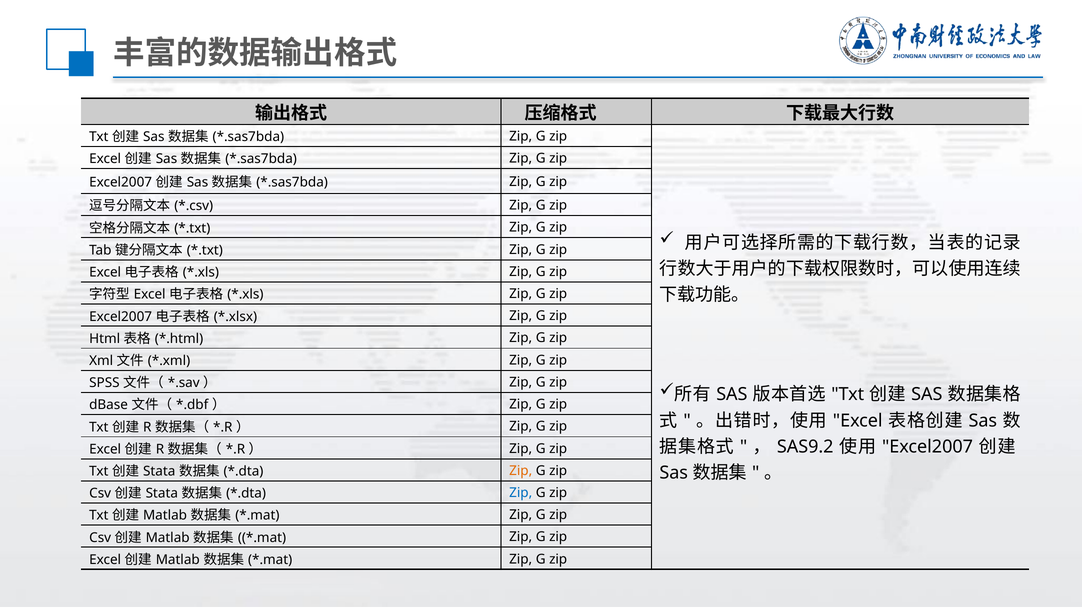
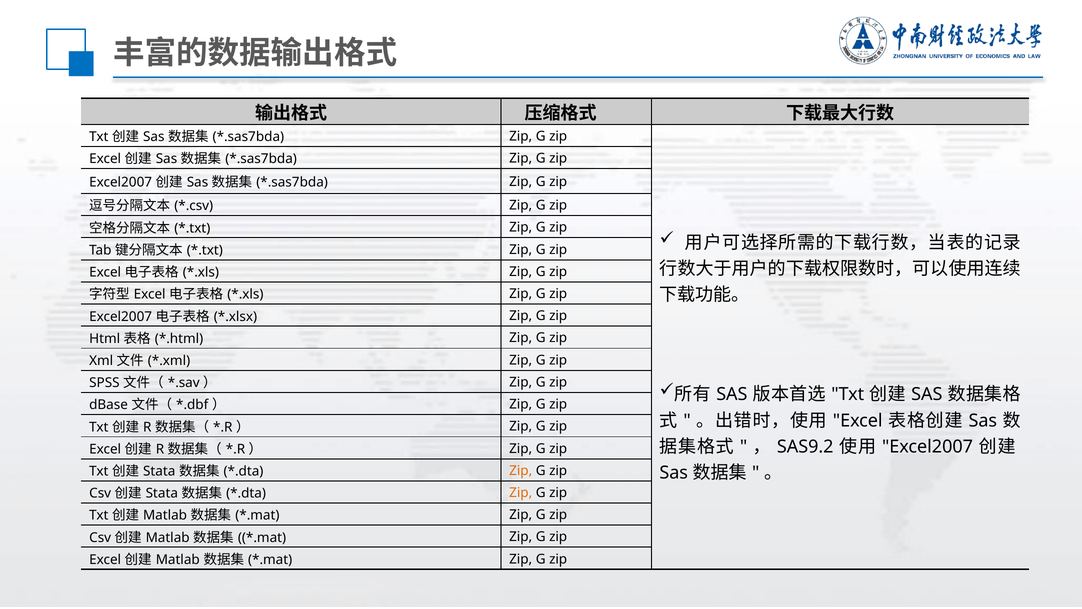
Zip at (521, 492) colour: blue -> orange
